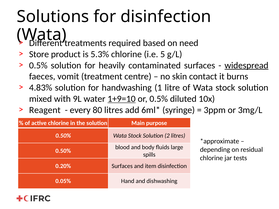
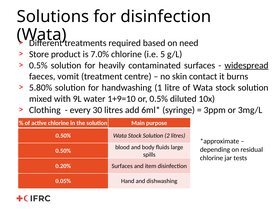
5.3%: 5.3% -> 7.0%
4.83%: 4.83% -> 5.80%
1+9=10 underline: present -> none
Reagent: Reagent -> Clothing
80: 80 -> 30
